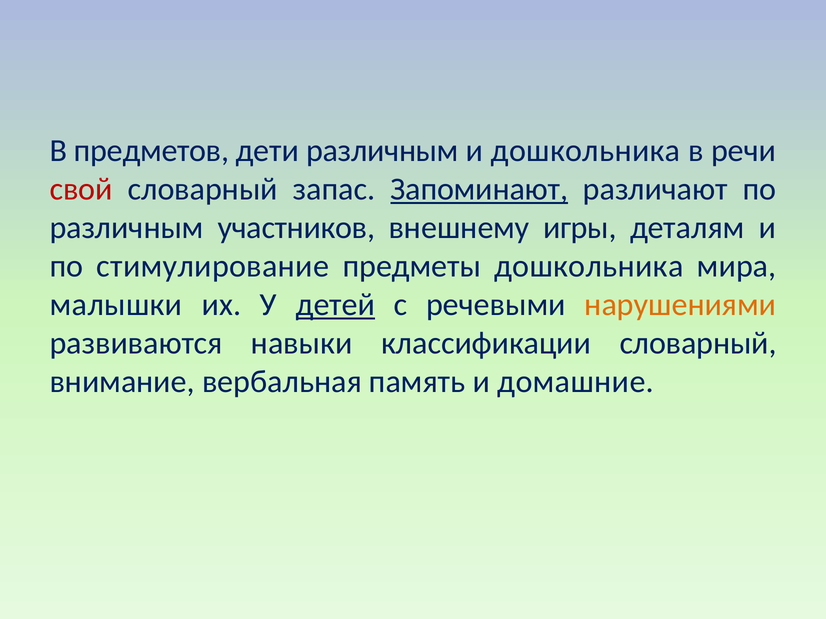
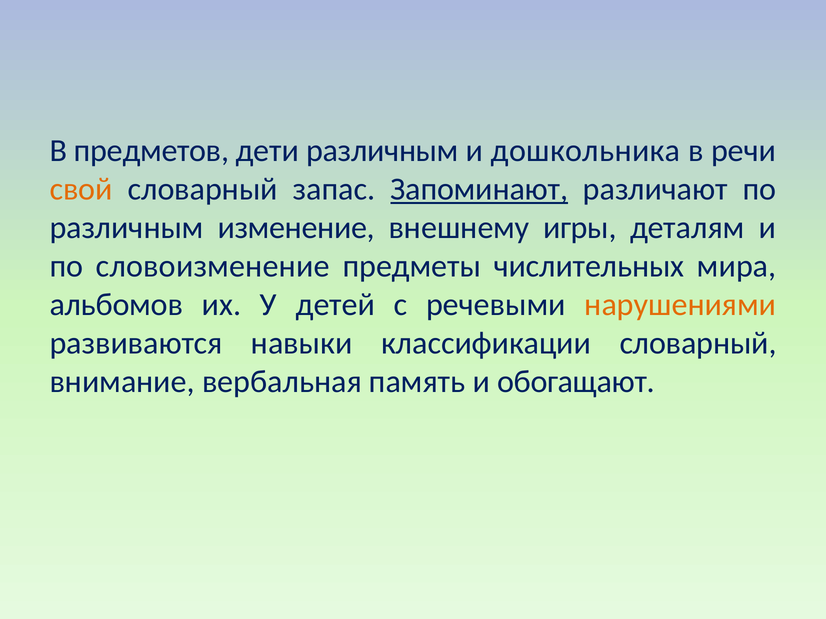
свой colour: red -> orange
участников: участников -> изменение
стимулирование: стимулирование -> словоизменение
предметы дошкольника: дошкольника -> числительных
малышки: малышки -> альбомов
детей underline: present -> none
домашние: домашние -> обогащают
